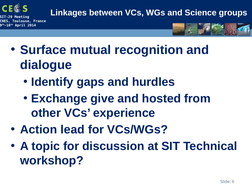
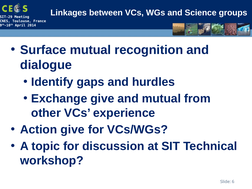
and hosted: hosted -> mutual
Action lead: lead -> give
